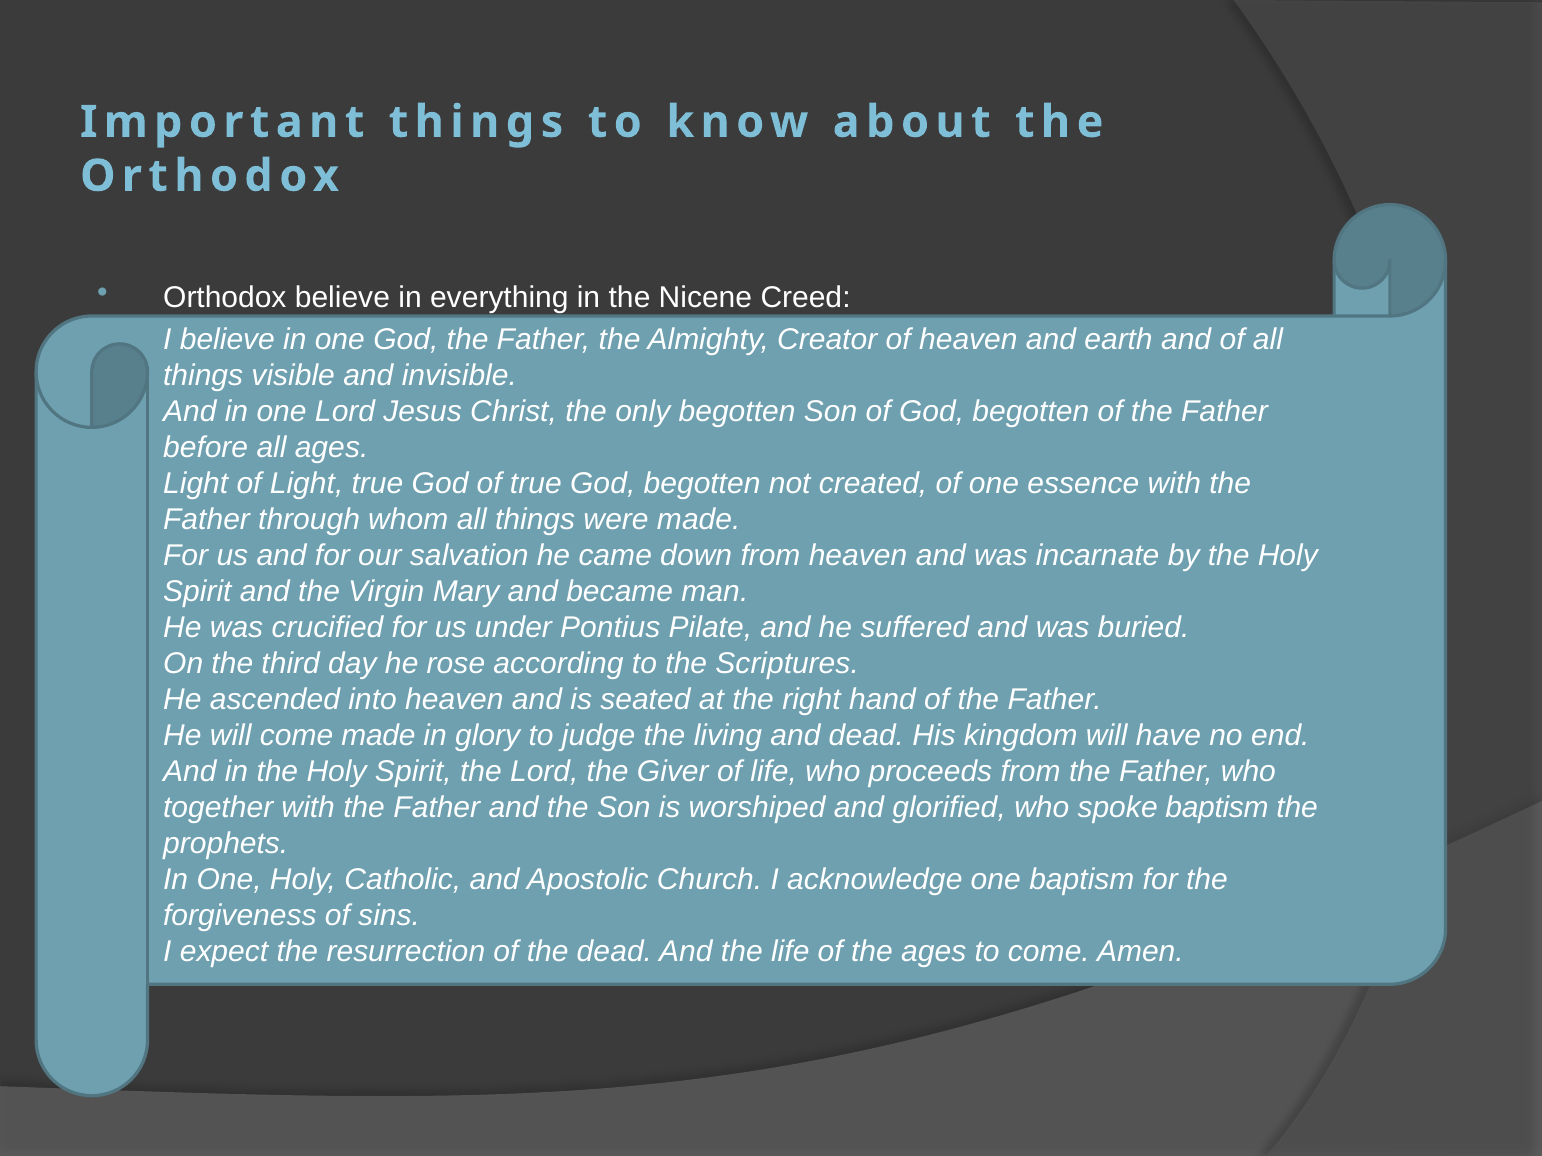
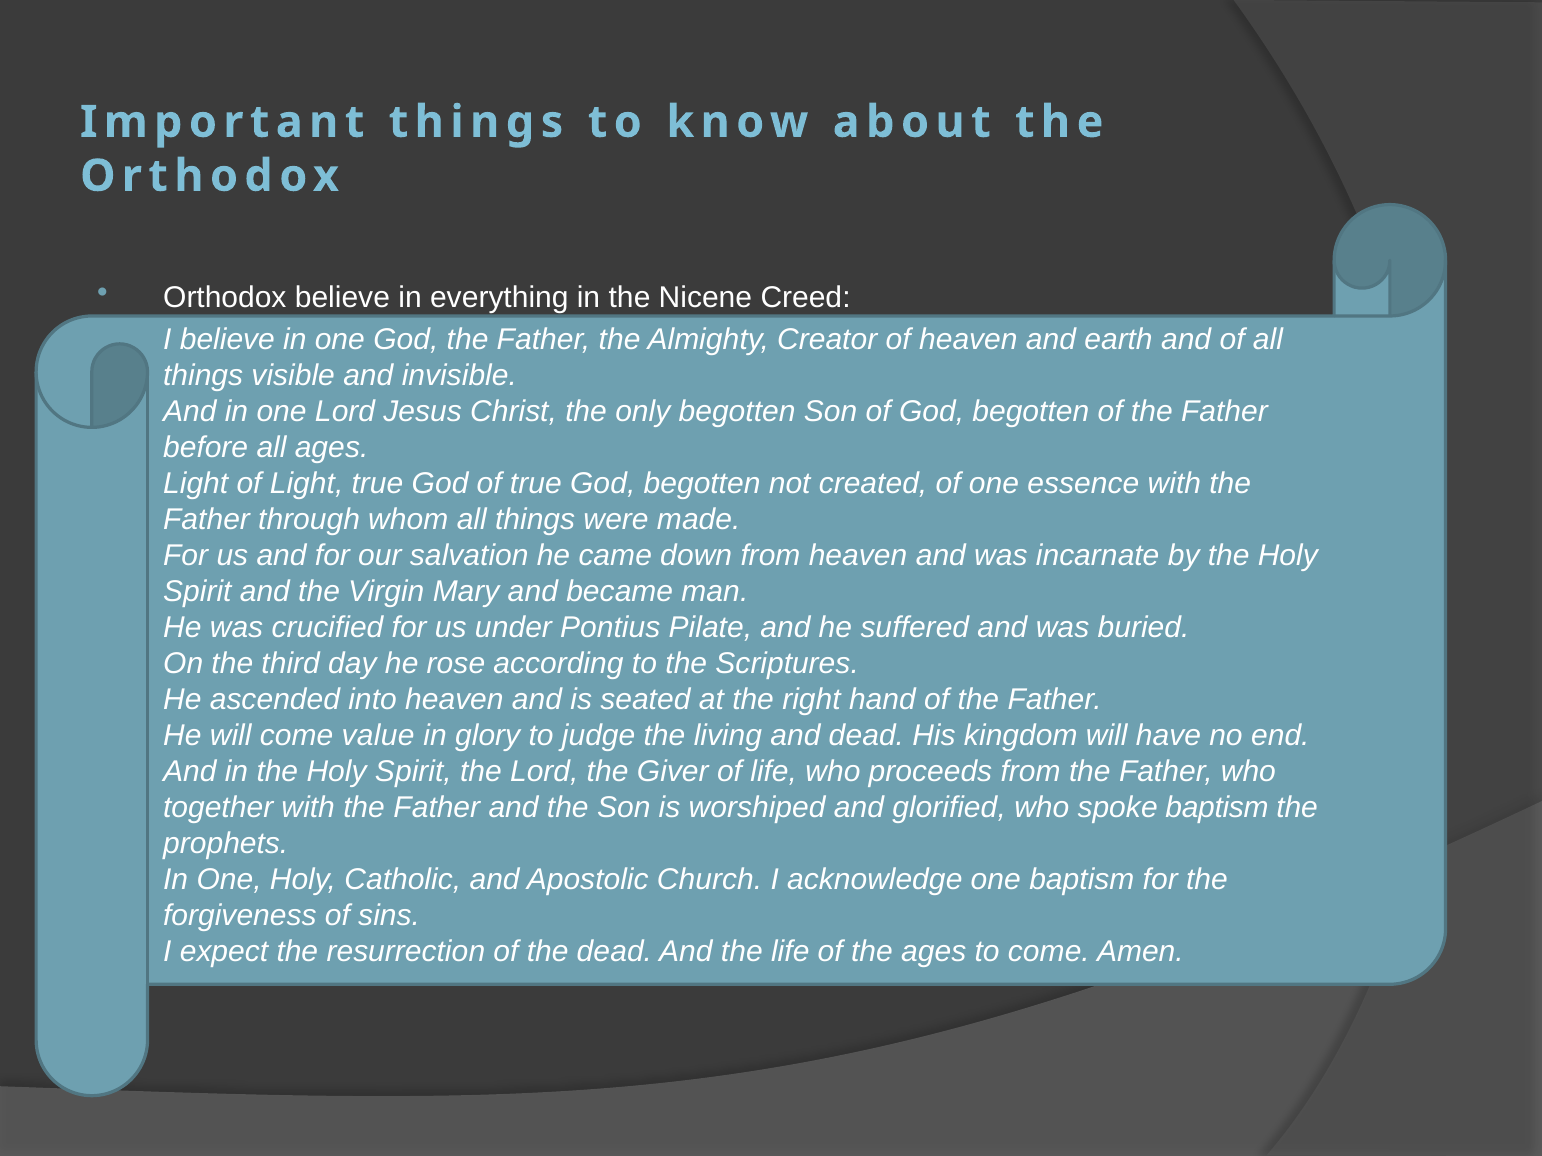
come made: made -> value
